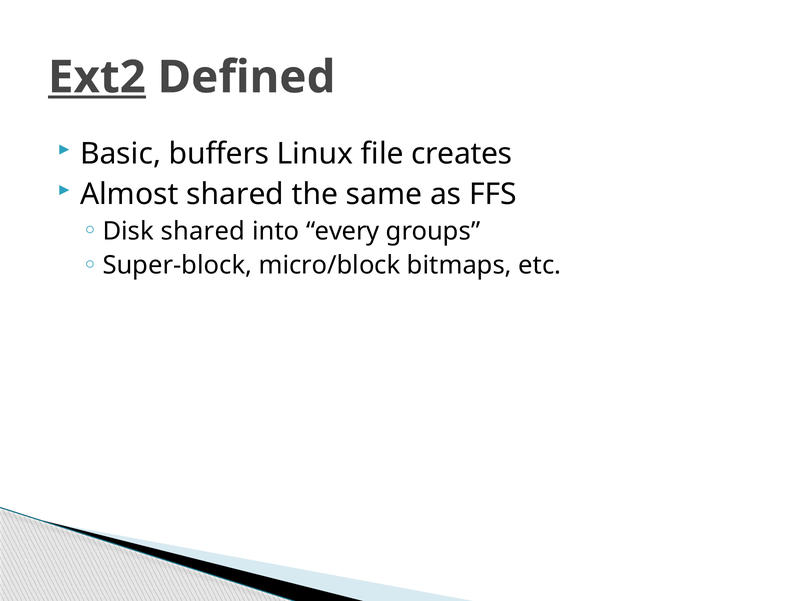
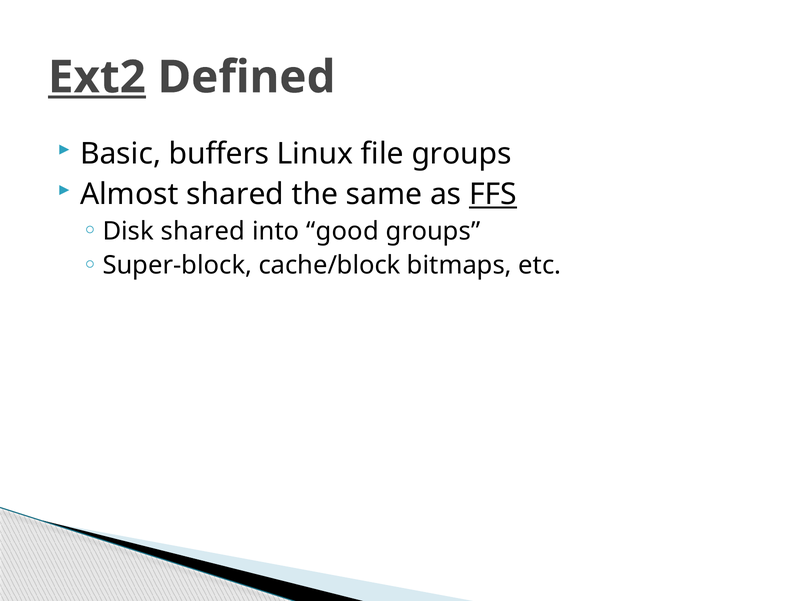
file creates: creates -> groups
FFS underline: none -> present
every: every -> good
micro/block: micro/block -> cache/block
